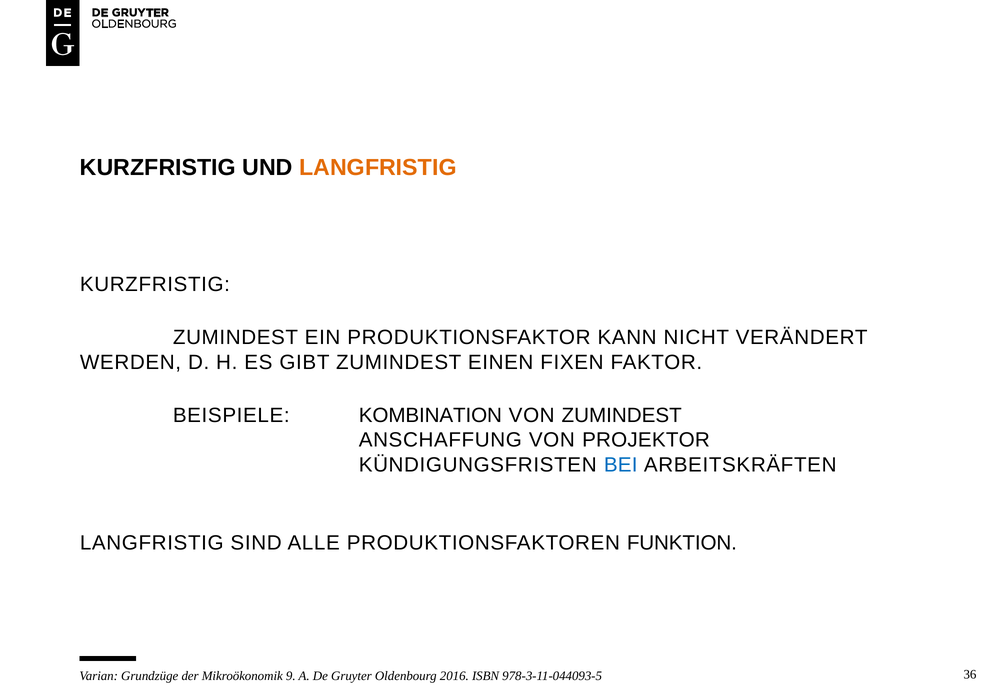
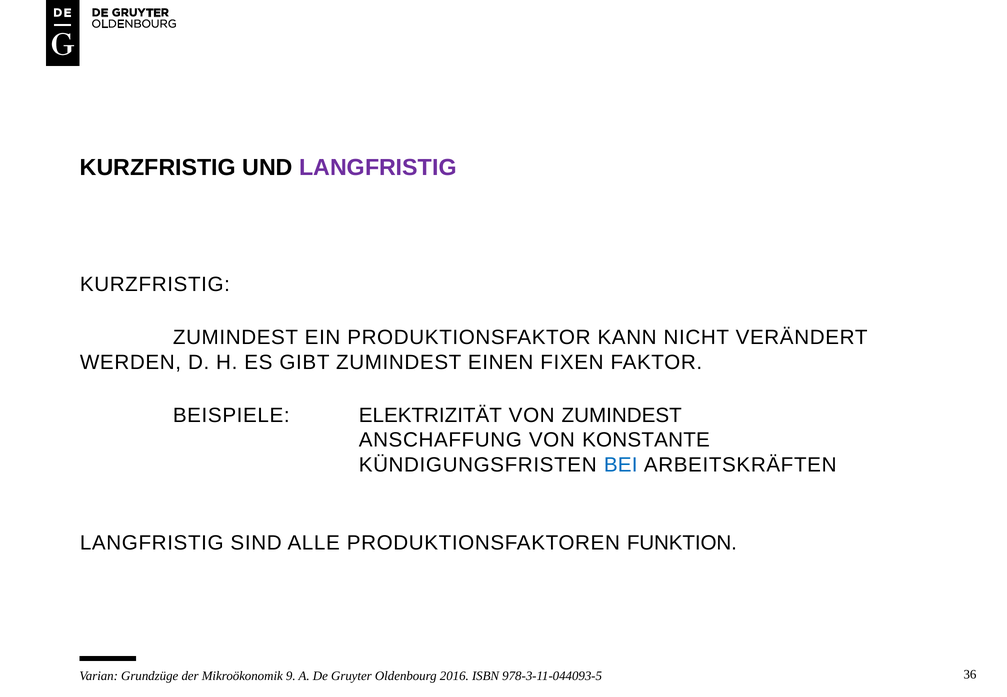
LANGFRISTIG at (378, 168) colour: orange -> purple
KOMBINATION: KOMBINATION -> ELEKTRIZITÄT
PROJEKTOR: PROJEKTOR -> KONSTANTE
